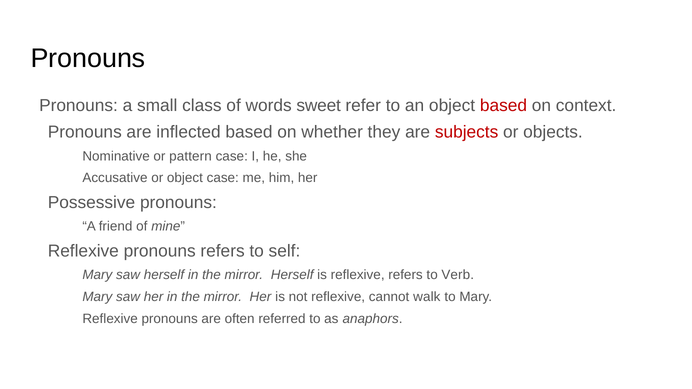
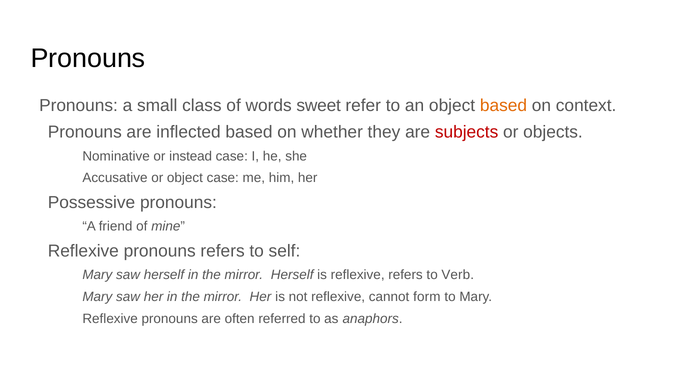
based at (503, 106) colour: red -> orange
pattern: pattern -> instead
walk: walk -> form
